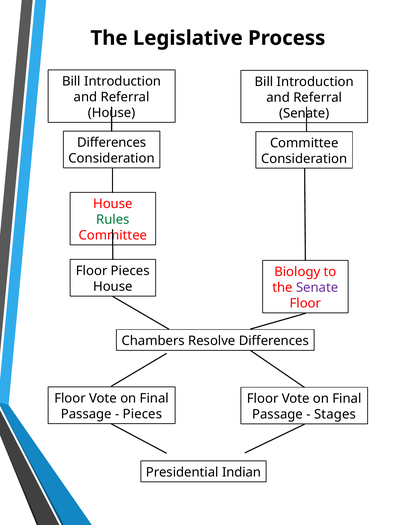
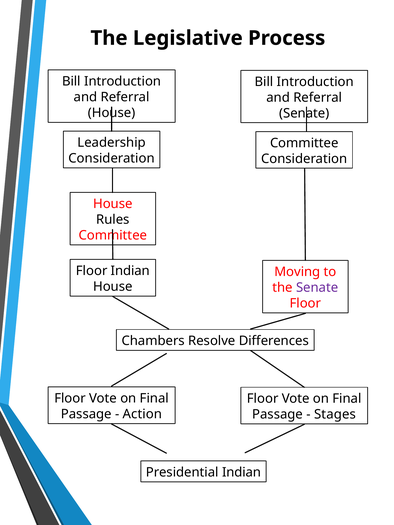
Differences at (112, 143): Differences -> Leadership
Rules colour: green -> black
Floor Pieces: Pieces -> Indian
Biology: Biology -> Moving
Pieces at (142, 414): Pieces -> Action
